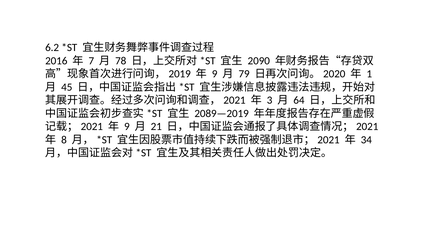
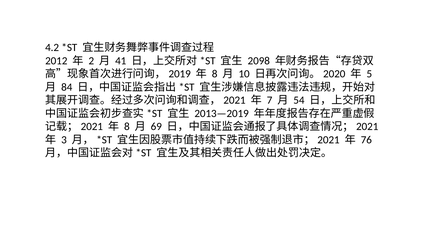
6.2: 6.2 -> 4.2
2016: 2016 -> 2012
7: 7 -> 2
78: 78 -> 41
2090: 2090 -> 2098
9 at (215, 74): 9 -> 8
79: 79 -> 10
1: 1 -> 5
45: 45 -> 84
3: 3 -> 7
64: 64 -> 54
2089—2019: 2089—2019 -> 2013—2019
9 at (127, 127): 9 -> 8
21: 21 -> 69
8: 8 -> 3
34: 34 -> 76
